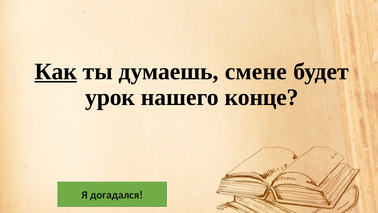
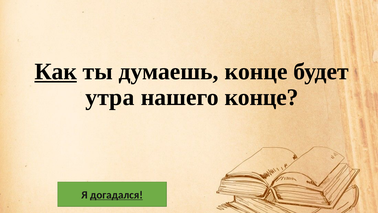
думаешь смене: смене -> конце
урок: урок -> утра
догадался underline: none -> present
